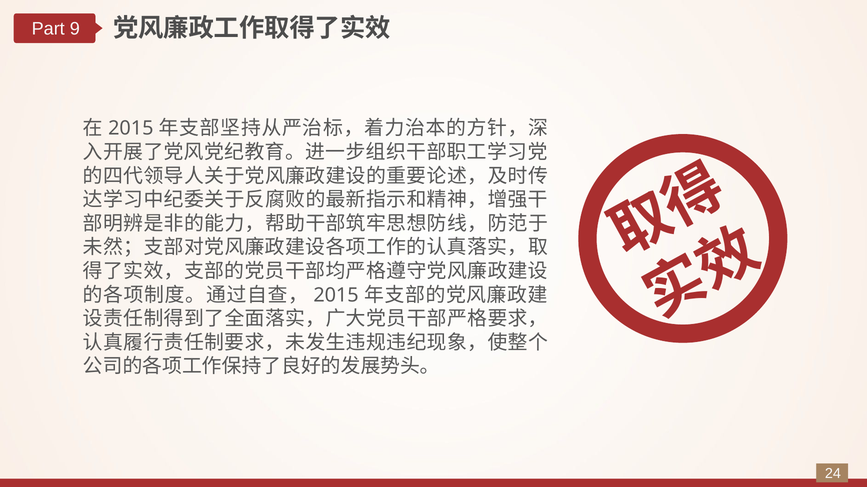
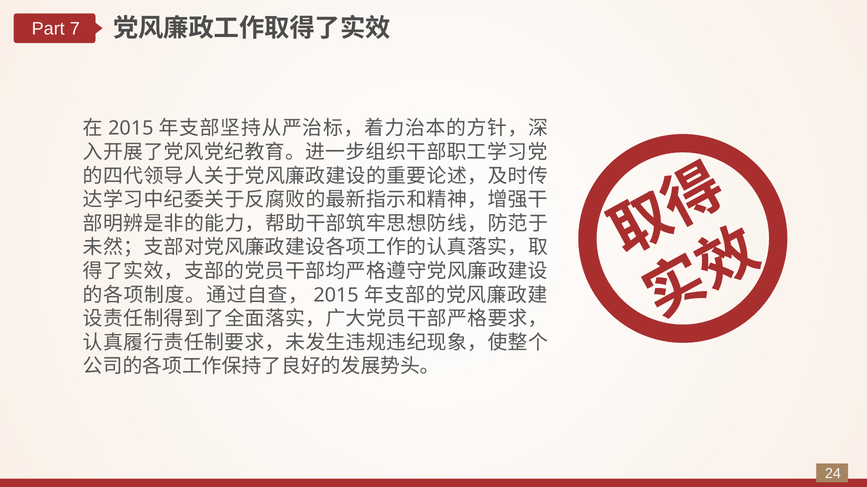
9: 9 -> 7
